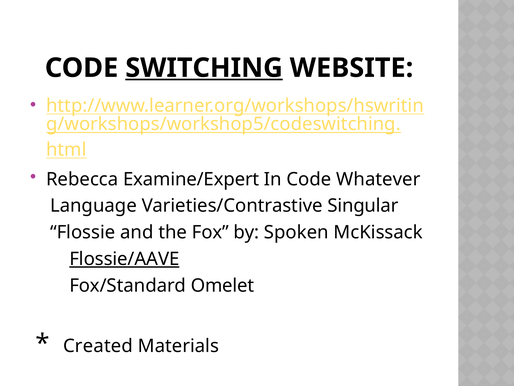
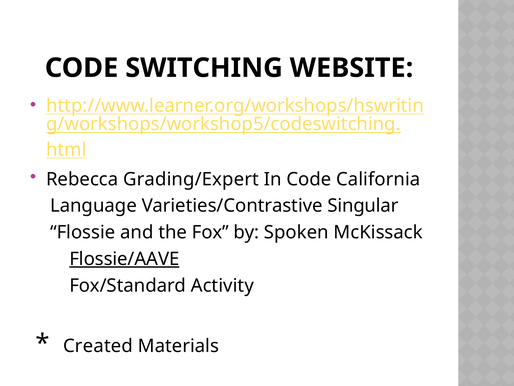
SWITCHING underline: present -> none
Examine/Expert: Examine/Expert -> Grading/Expert
Whatever: Whatever -> California
Omelet: Omelet -> Activity
